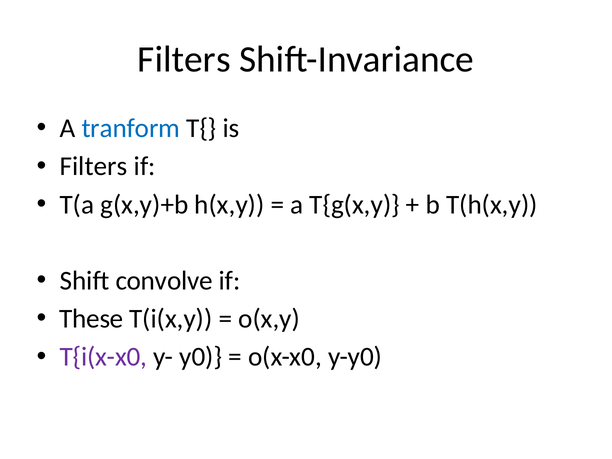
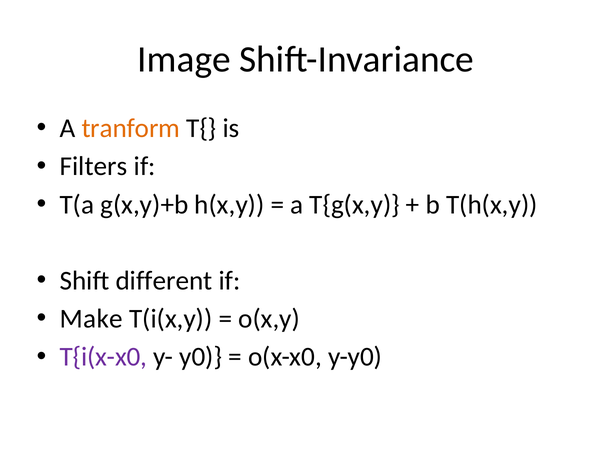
Filters at (184, 59): Filters -> Image
tranform colour: blue -> orange
convolve: convolve -> different
These: These -> Make
